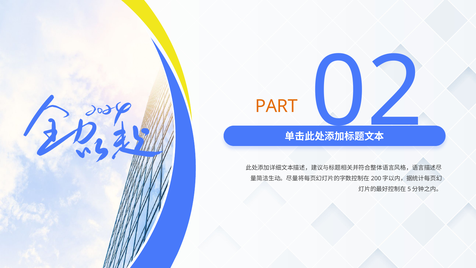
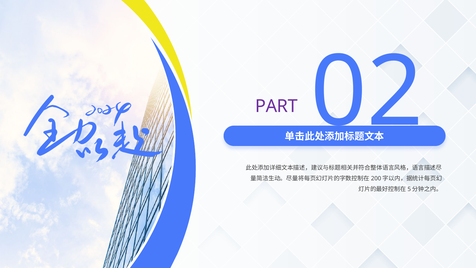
PART colour: orange -> purple
